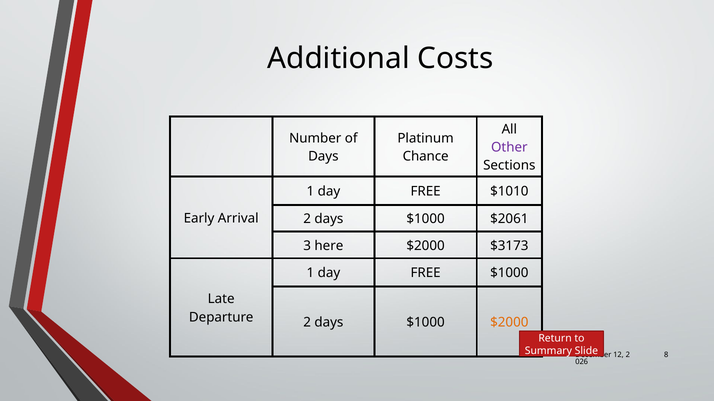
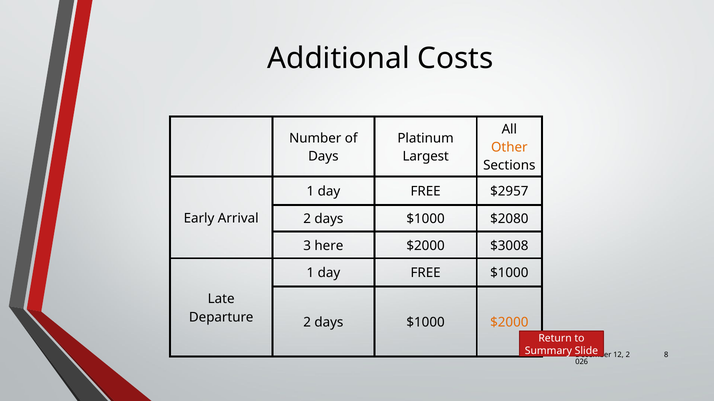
Other colour: purple -> orange
Chance: Chance -> Largest
$1010: $1010 -> $2957
$2061: $2061 -> $2080
$3173: $3173 -> $3008
